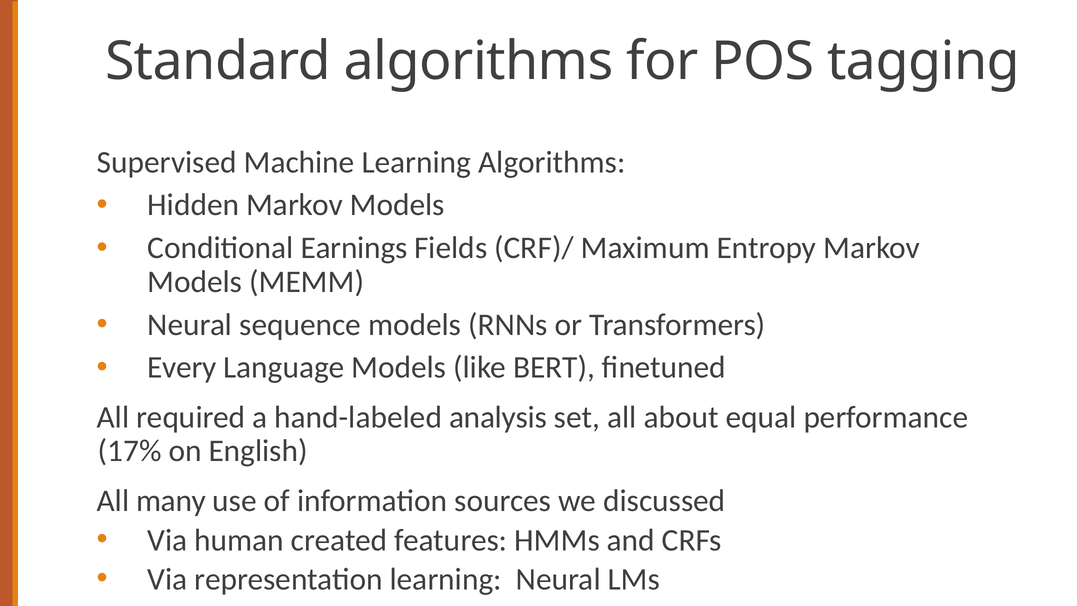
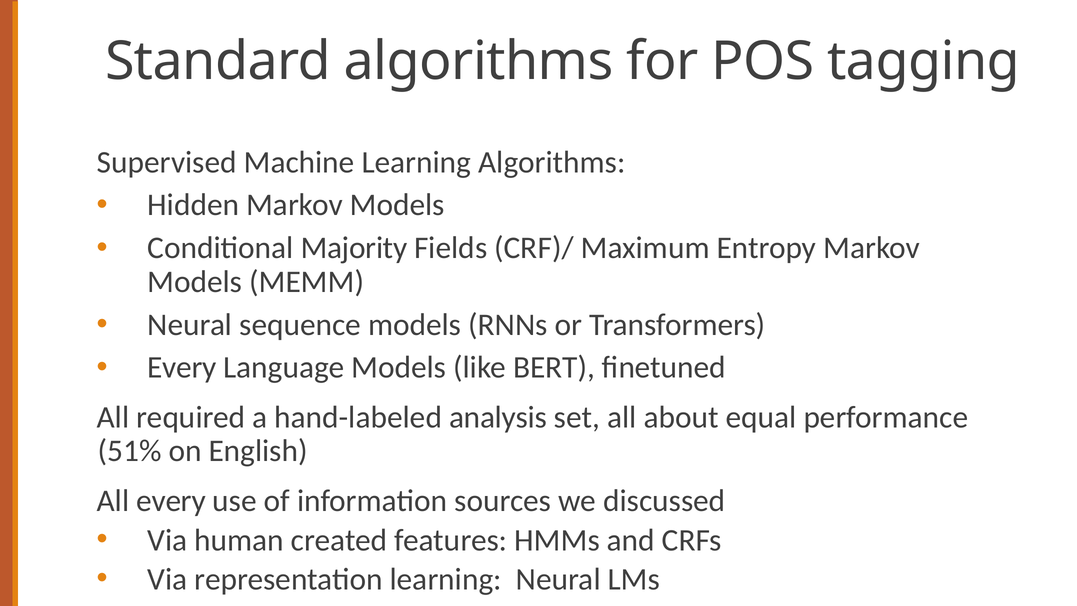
Earnings: Earnings -> Majority
17%: 17% -> 51%
All many: many -> every
